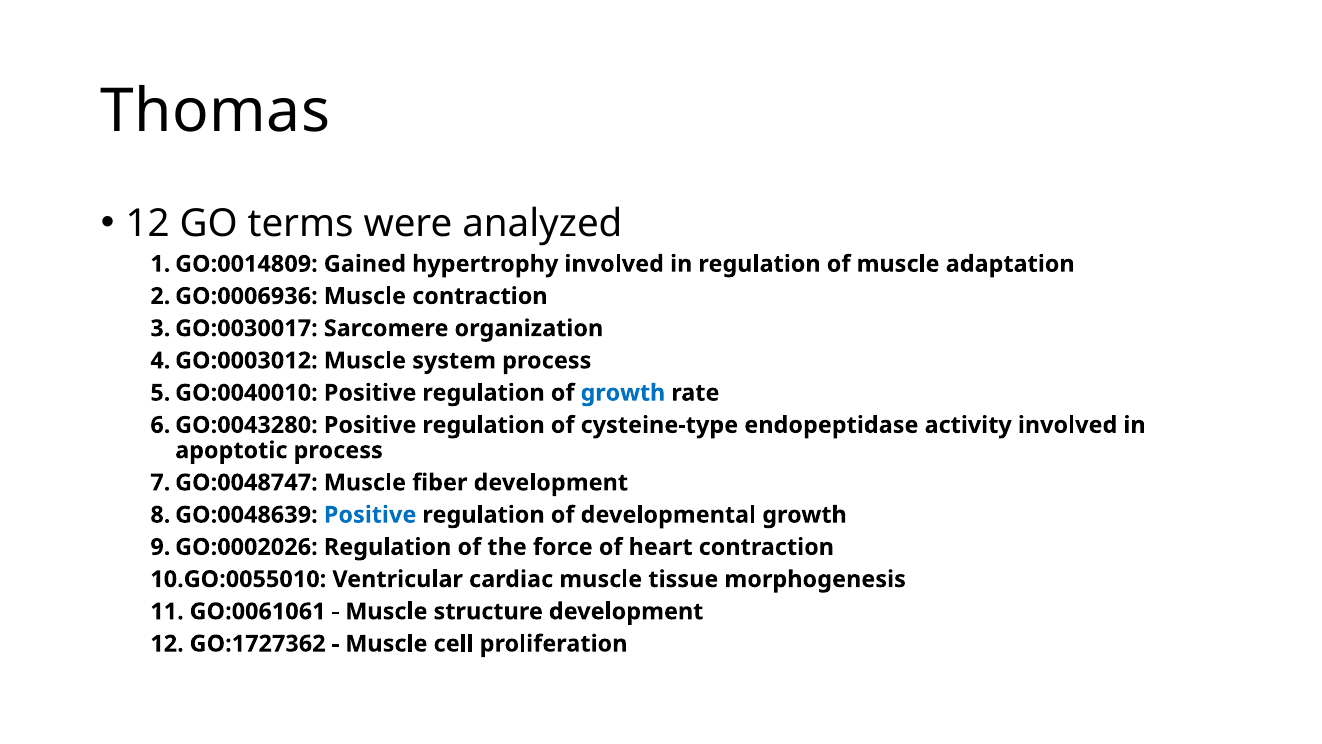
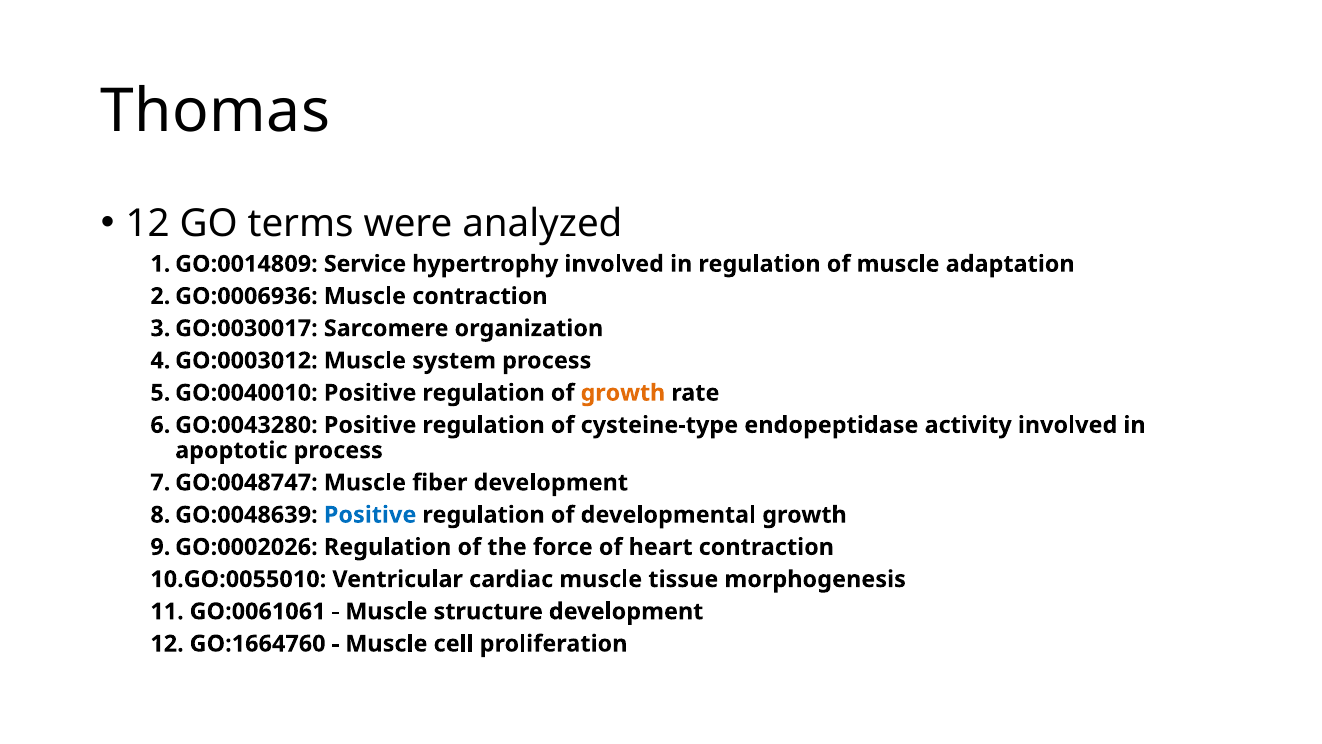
Gained: Gained -> Service
growth at (623, 393) colour: blue -> orange
GO:1727362: GO:1727362 -> GO:1664760
